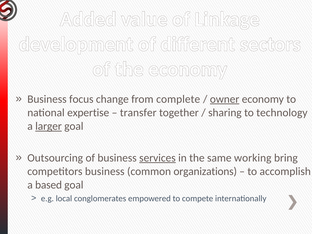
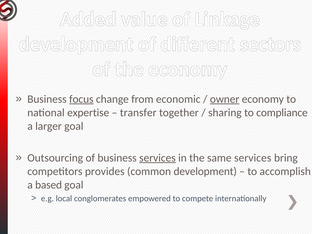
focus underline: none -> present
complete: complete -> economic
technology: technology -> compliance
larger underline: present -> none
same working: working -> services
competitors business: business -> provides
common organizations: organizations -> development
